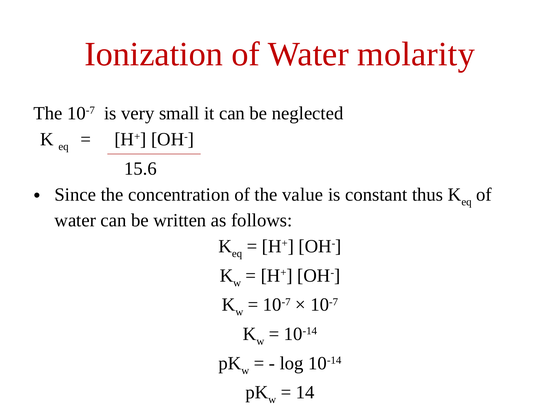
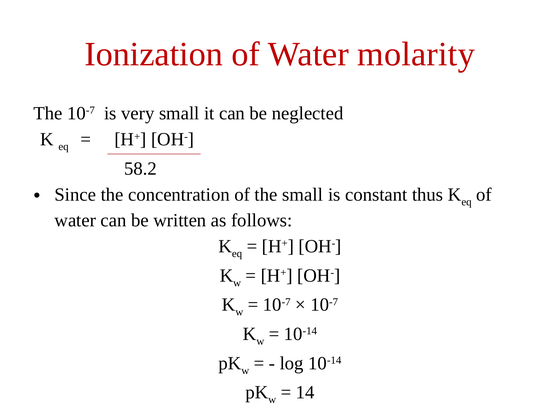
15.6: 15.6 -> 58.2
the value: value -> small
